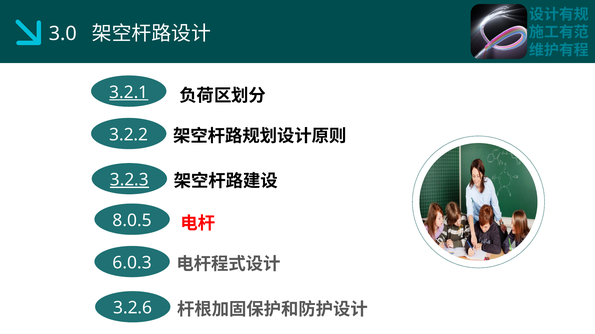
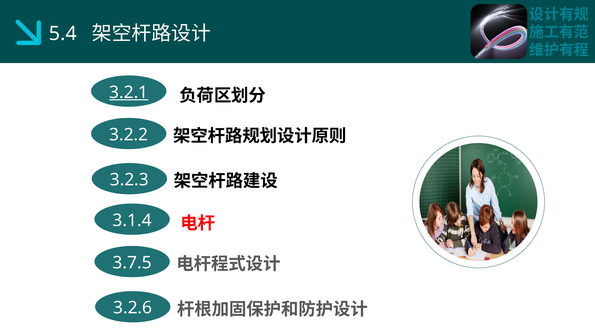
3.0: 3.0 -> 5.4
3.2.3 underline: present -> none
8.0.5: 8.0.5 -> 3.1.4
6.0.3: 6.0.3 -> 3.7.5
